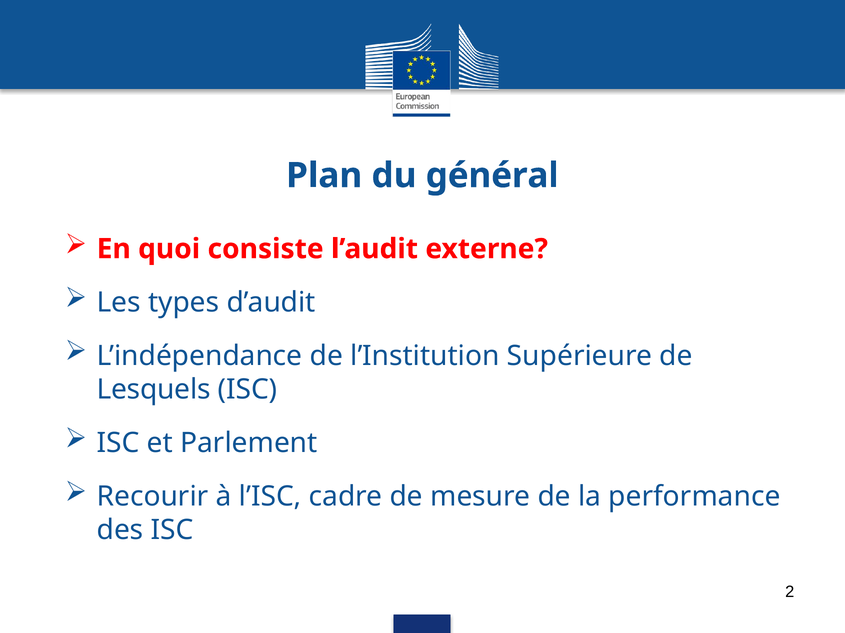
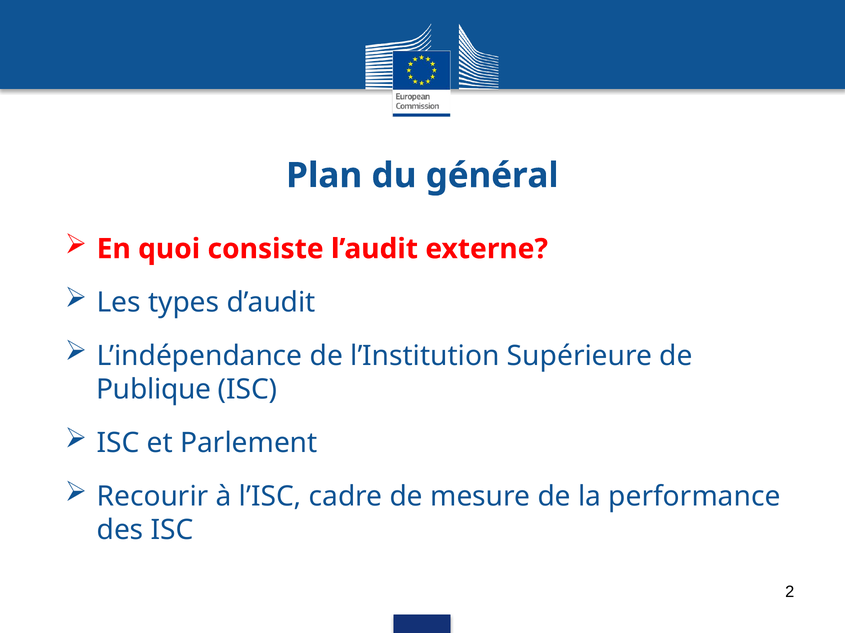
Lesquels: Lesquels -> Publique
